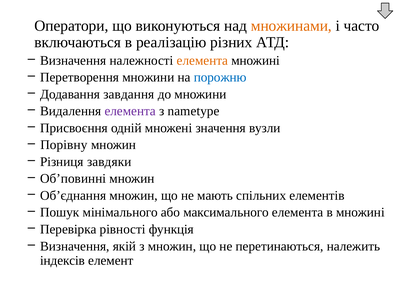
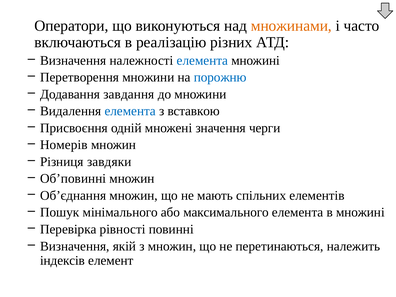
елемента at (202, 60) colour: orange -> blue
елемента at (130, 111) colour: purple -> blue
nametype: nametype -> вставкою
вузли: вузли -> черги
Порівну: Порівну -> Номерів
функція: функція -> повинні
